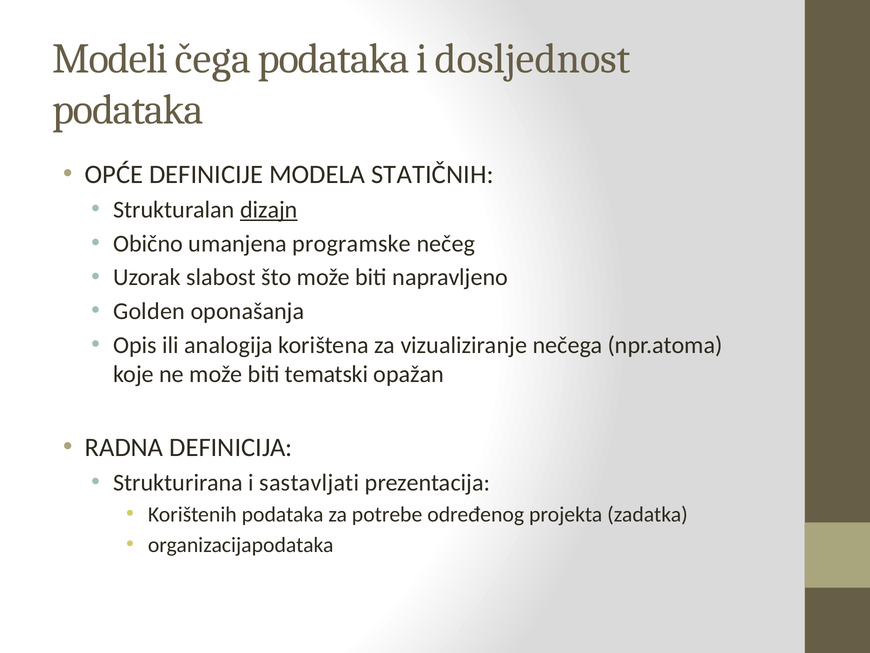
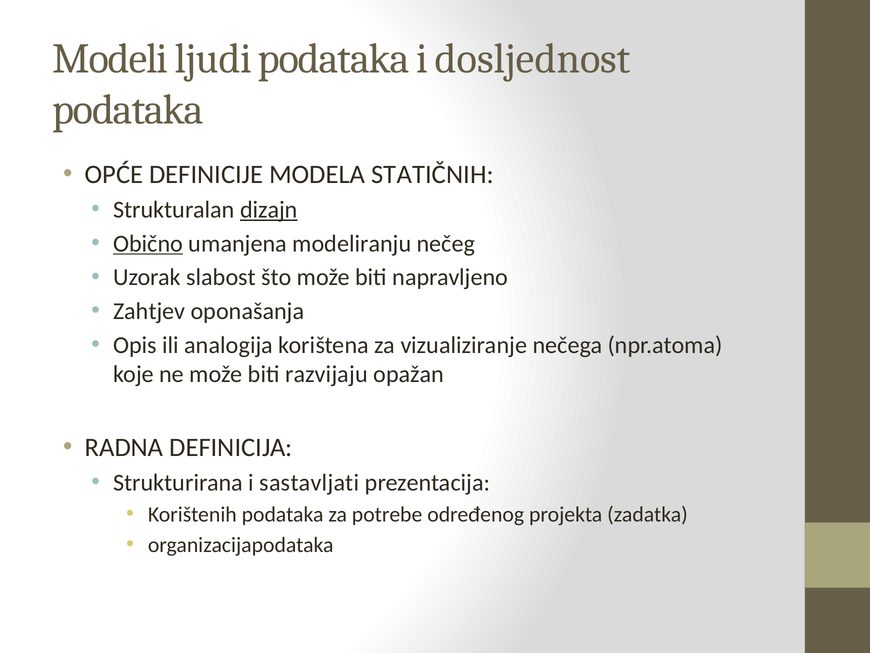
čega: čega -> ljudi
Obično underline: none -> present
programske: programske -> modeliranju
Golden: Golden -> Zahtjev
tematski: tematski -> razvijaju
